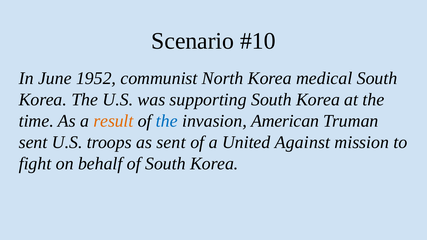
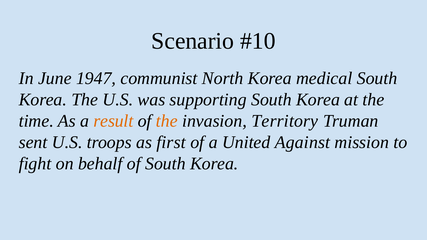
1952: 1952 -> 1947
the at (167, 121) colour: blue -> orange
American: American -> Territory
as sent: sent -> first
